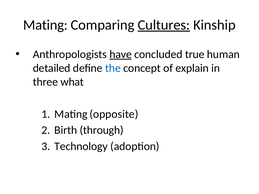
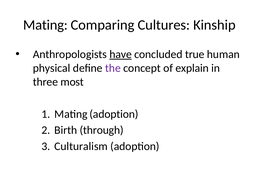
Cultures underline: present -> none
detailed: detailed -> physical
the colour: blue -> purple
what: what -> most
Mating opposite: opposite -> adoption
Technology: Technology -> Culturalism
